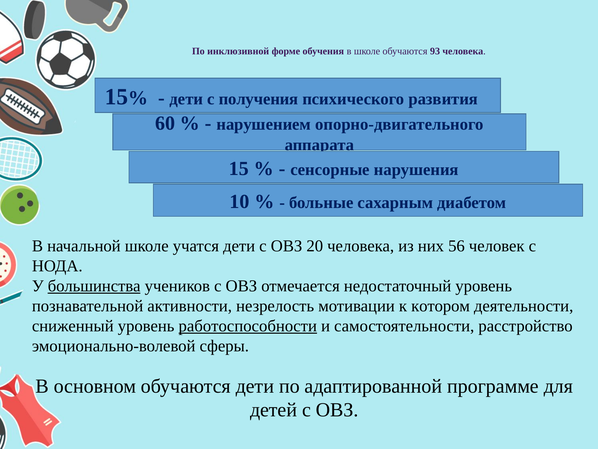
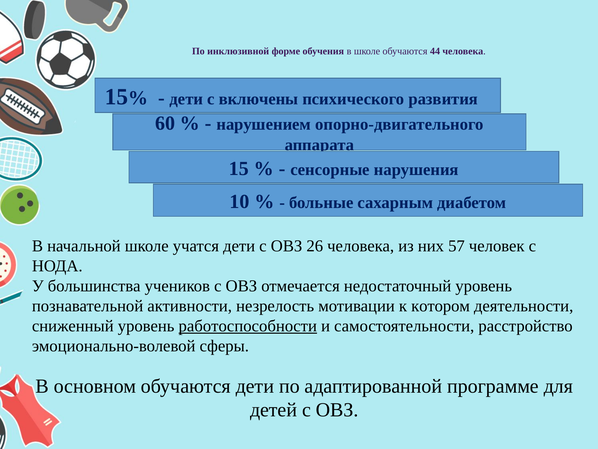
93: 93 -> 44
получения: получения -> включены
20: 20 -> 26
56: 56 -> 57
большинства underline: present -> none
